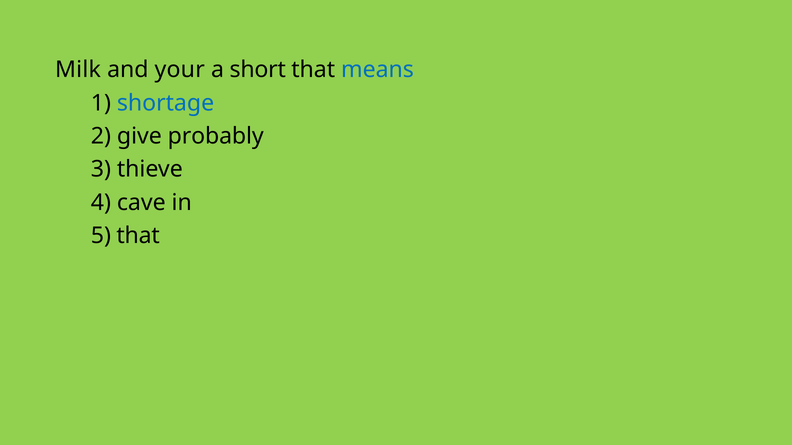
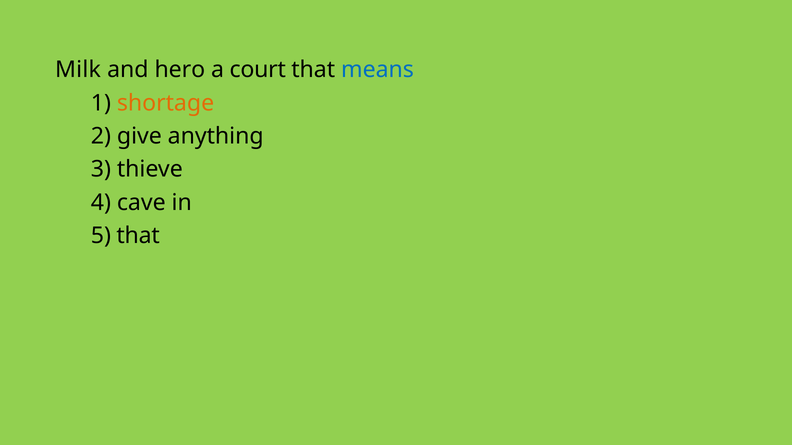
your: your -> hero
short: short -> court
shortage colour: blue -> orange
probably: probably -> anything
